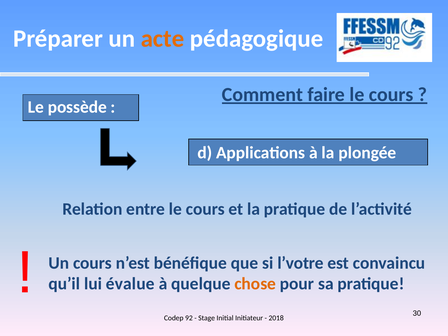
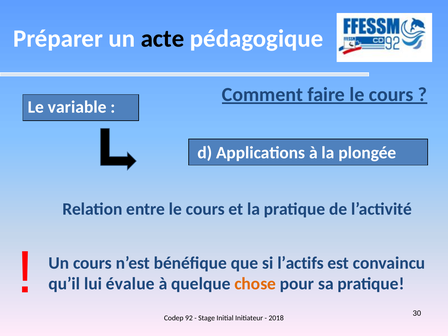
acte colour: orange -> black
possède: possède -> variable
l’votre: l’votre -> l’actifs
